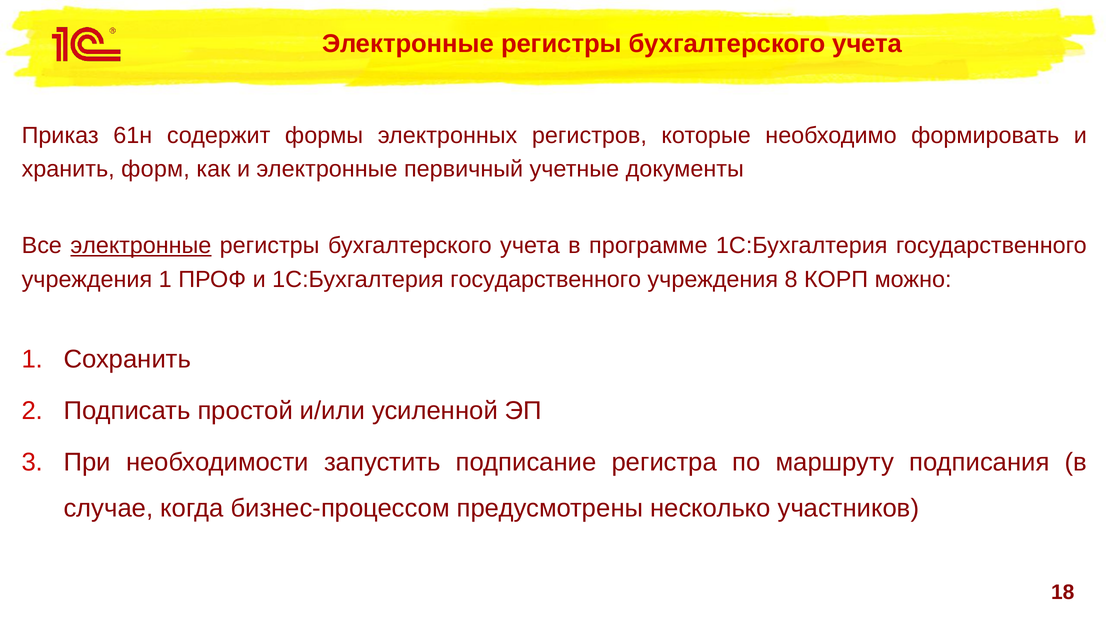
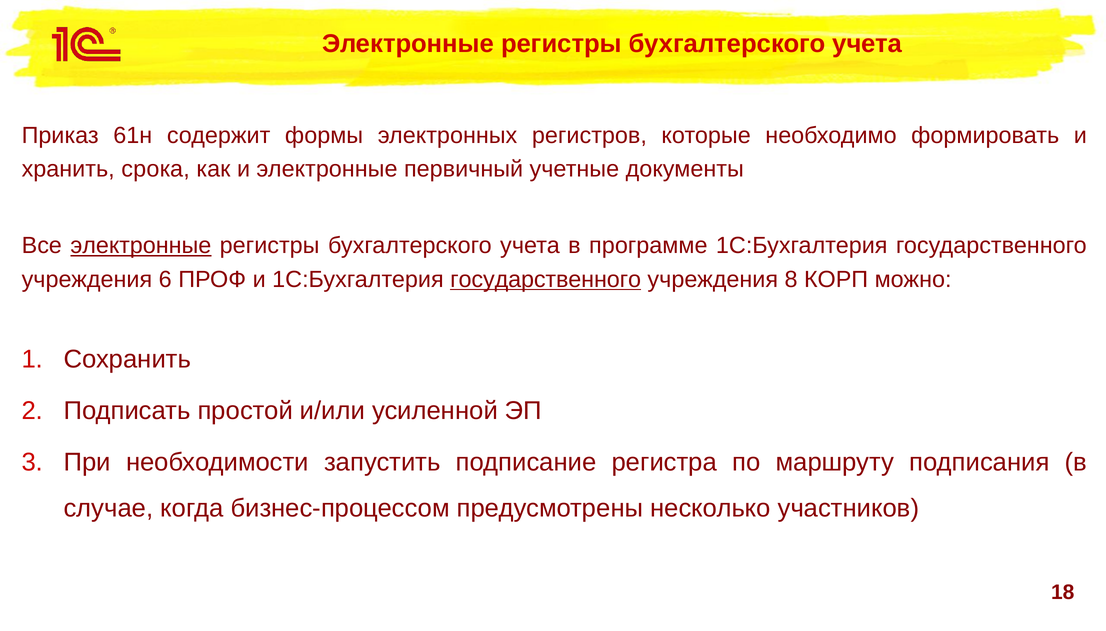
форм: форм -> срока
учреждения 1: 1 -> 6
государственного at (546, 279) underline: none -> present
